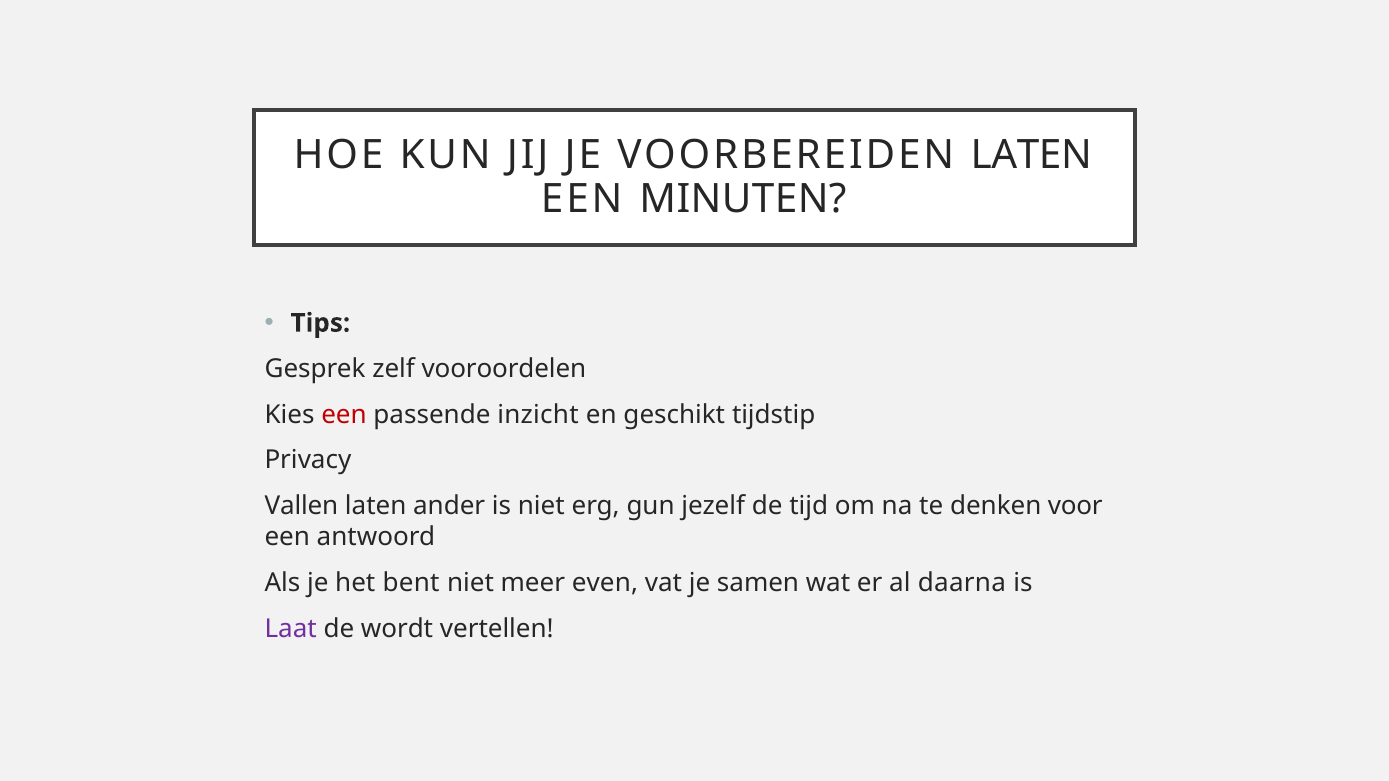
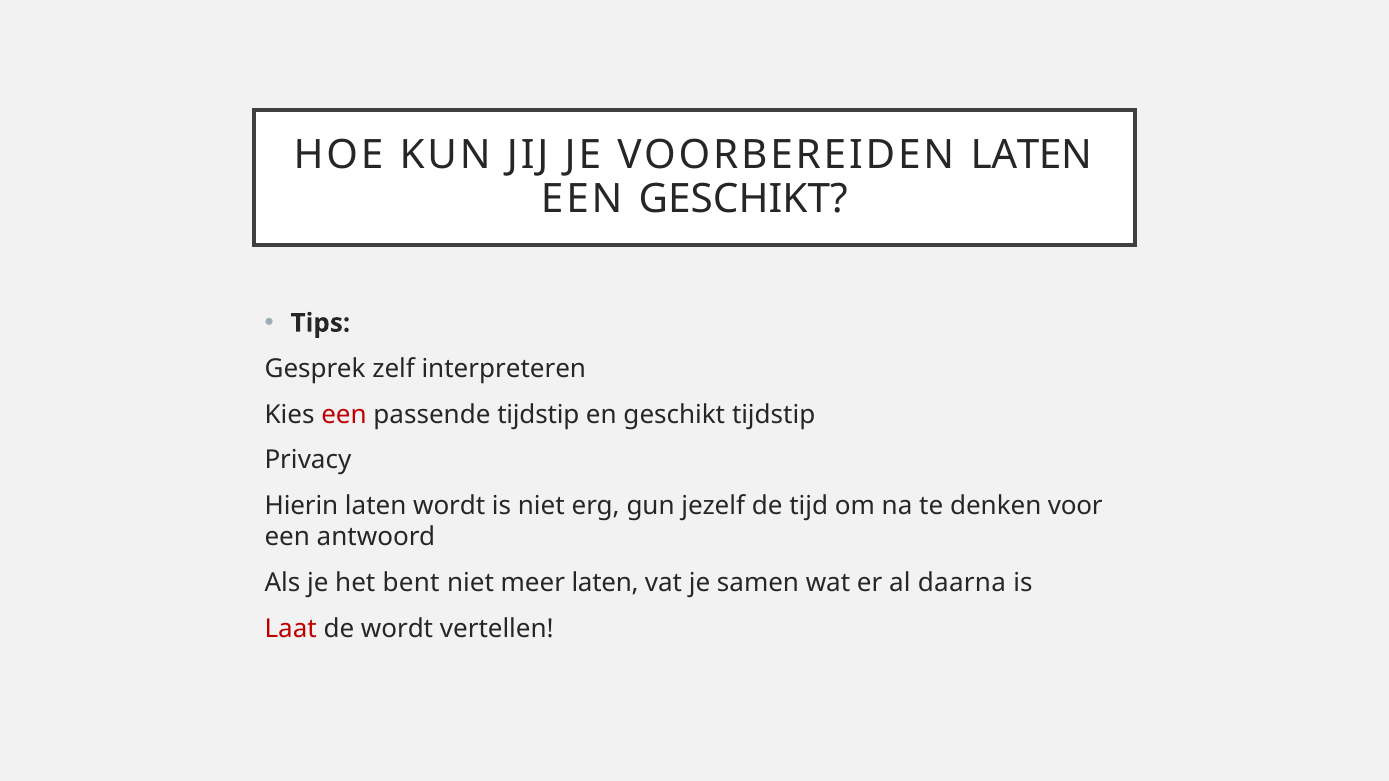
EEN MINUTEN: MINUTEN -> GESCHIKT
vooroordelen: vooroordelen -> interpreteren
passende inzicht: inzicht -> tijdstip
Vallen: Vallen -> Hierin
laten ander: ander -> wordt
meer even: even -> laten
Laat colour: purple -> red
